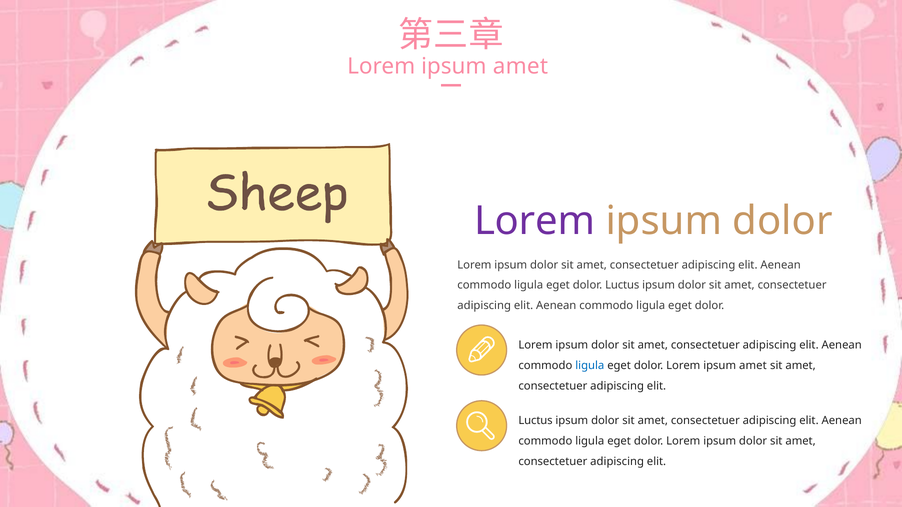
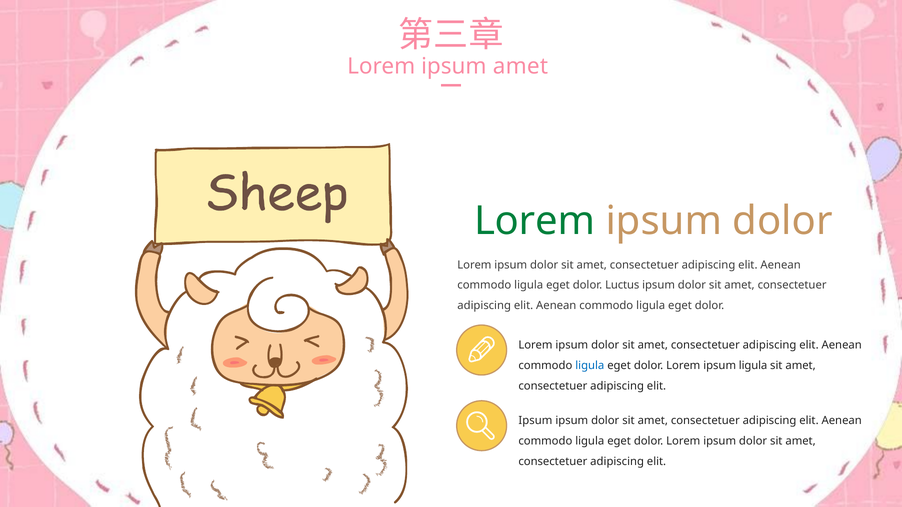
Lorem at (535, 221) colour: purple -> green
dolor Lorem ipsum amet: amet -> ligula
Luctus at (536, 421): Luctus -> Ipsum
